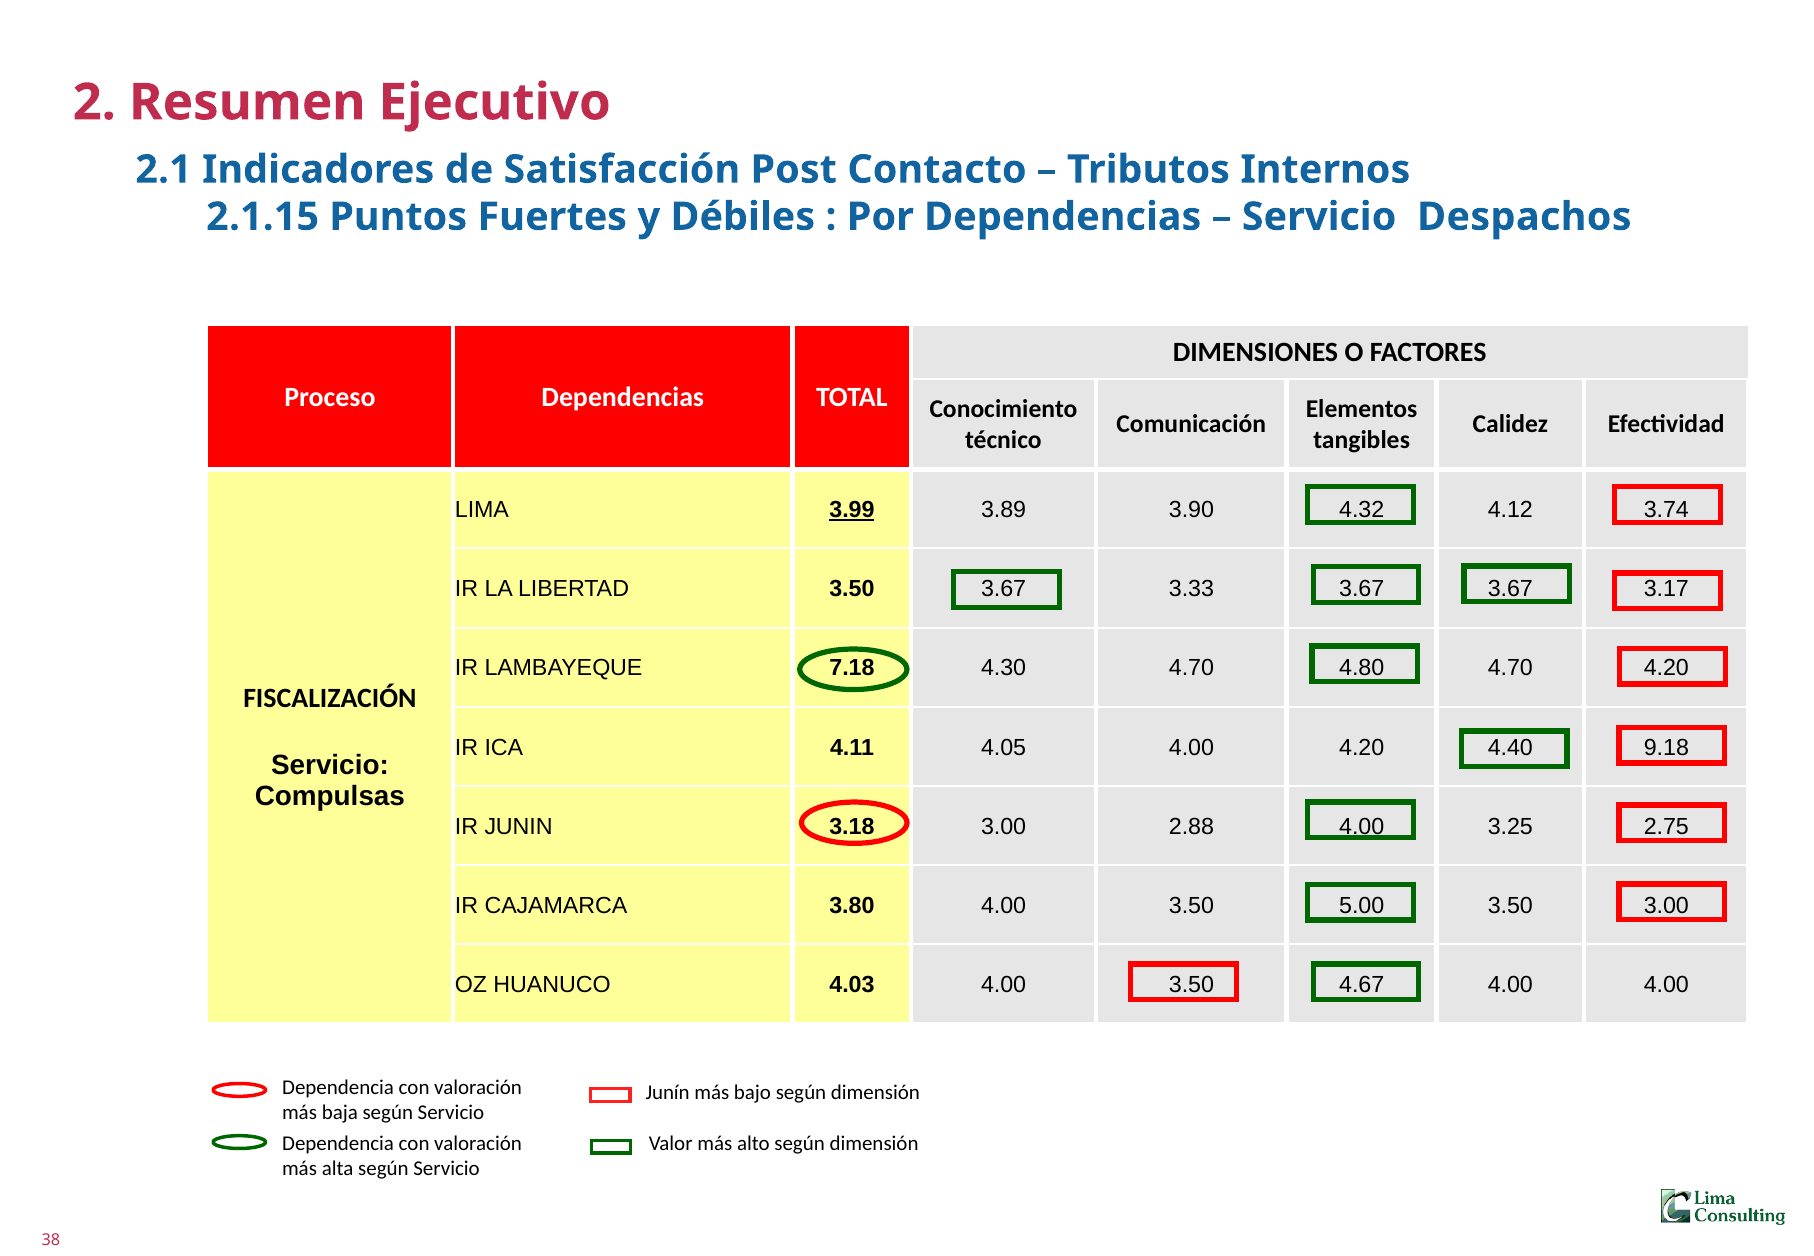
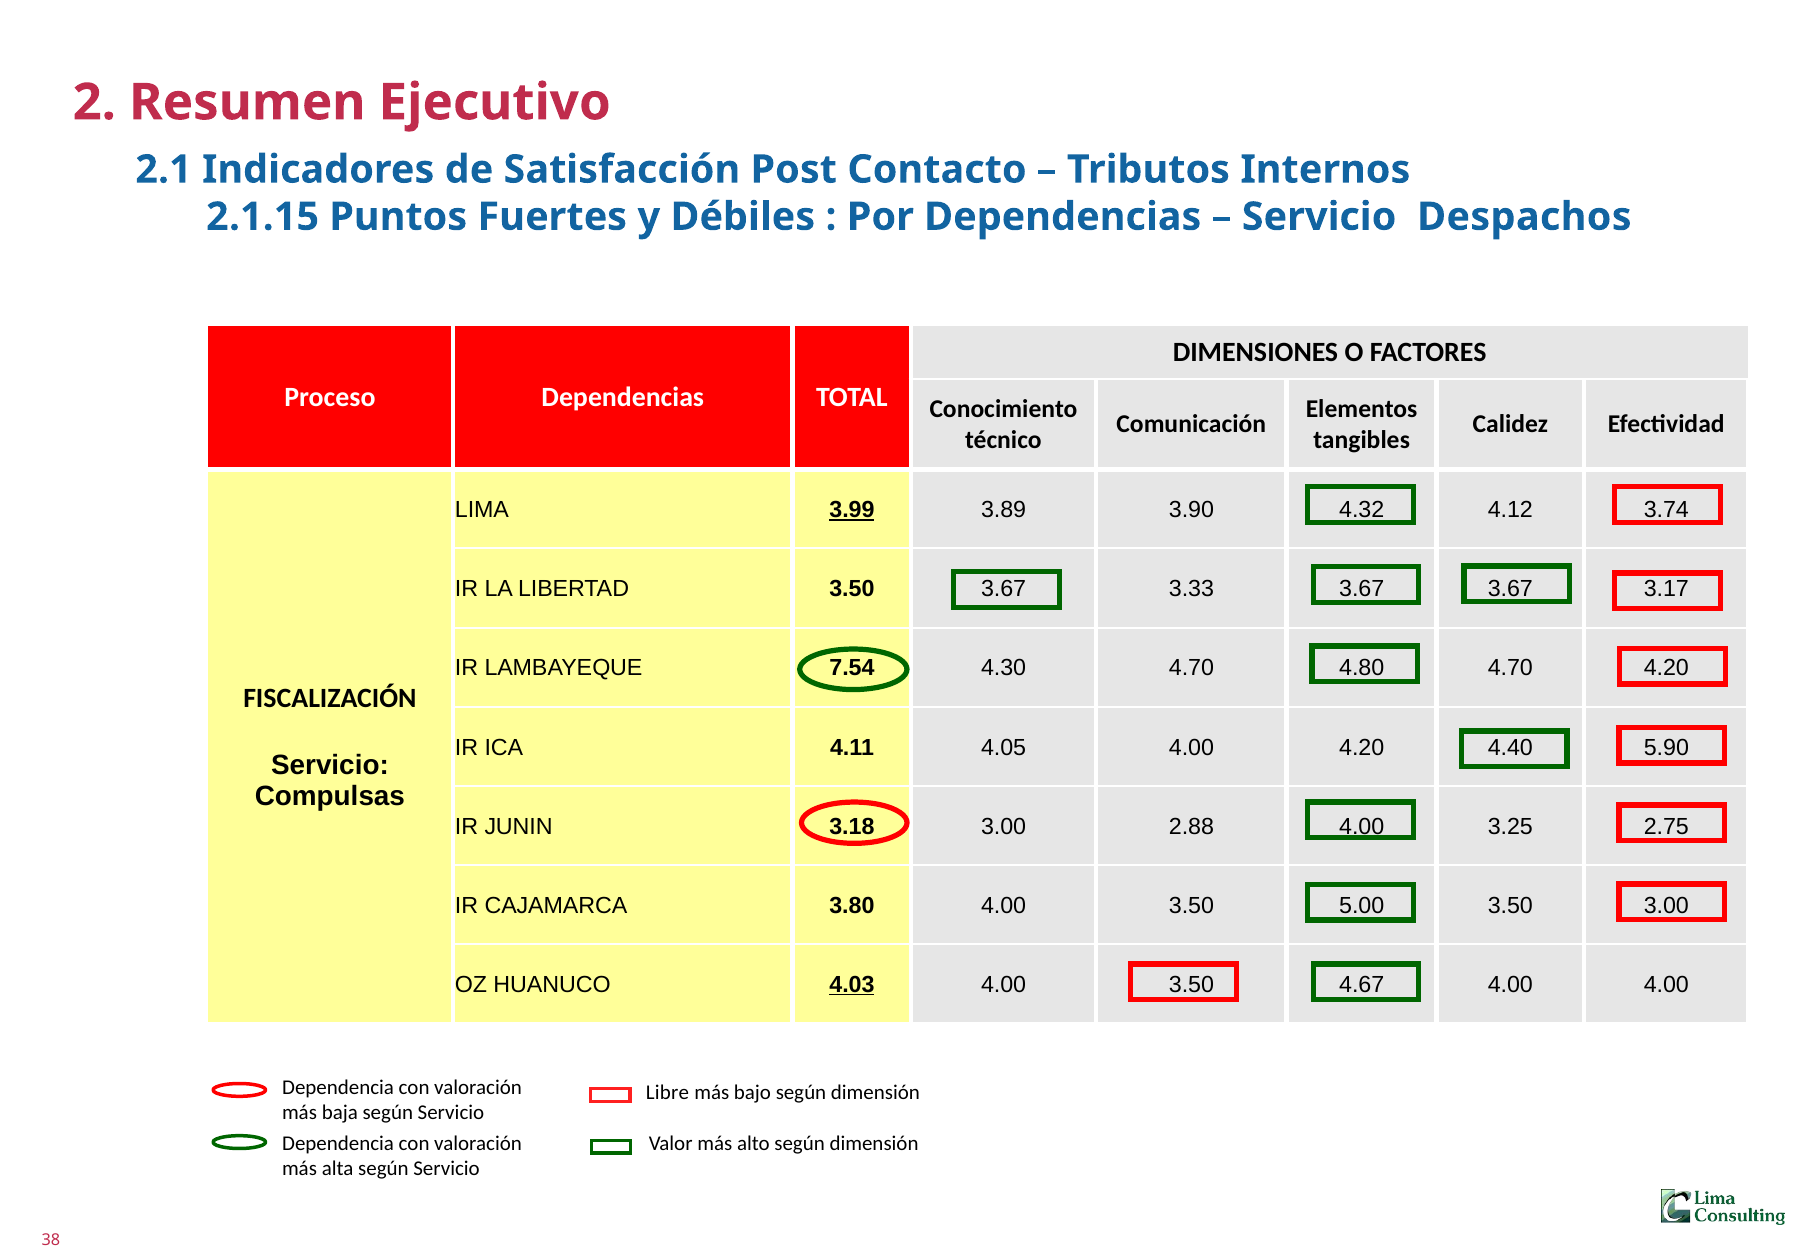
7.18: 7.18 -> 7.54
9.18: 9.18 -> 5.90
4.03 underline: none -> present
Junín: Junín -> Libre
